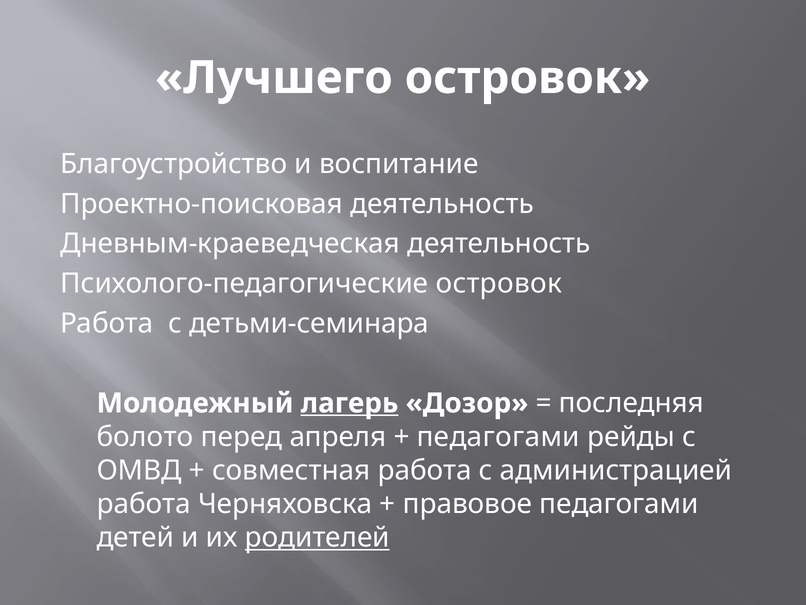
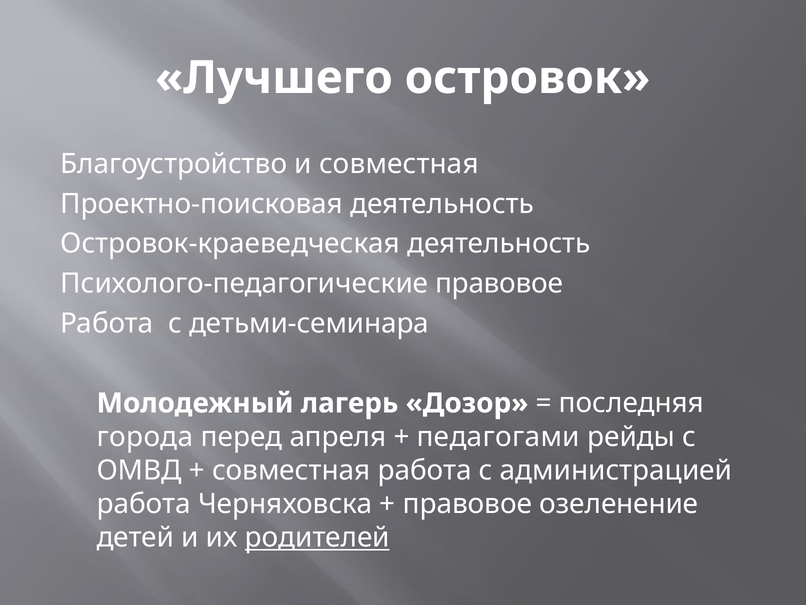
и воспитание: воспитание -> совместная
Дневным-краеведческая: Дневным-краеведческая -> Островок-краеведческая
Психолого-педагогические островок: островок -> правовое
лагерь underline: present -> none
болото: болото -> города
правовое педагогами: педагогами -> озеленение
